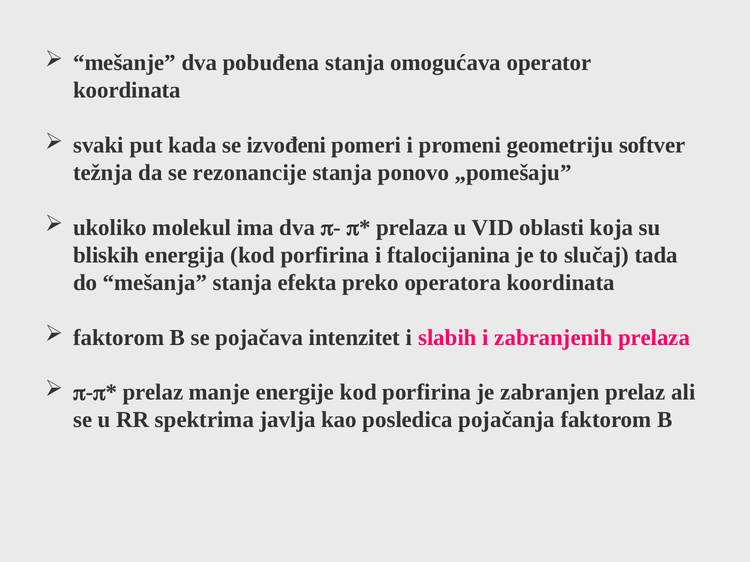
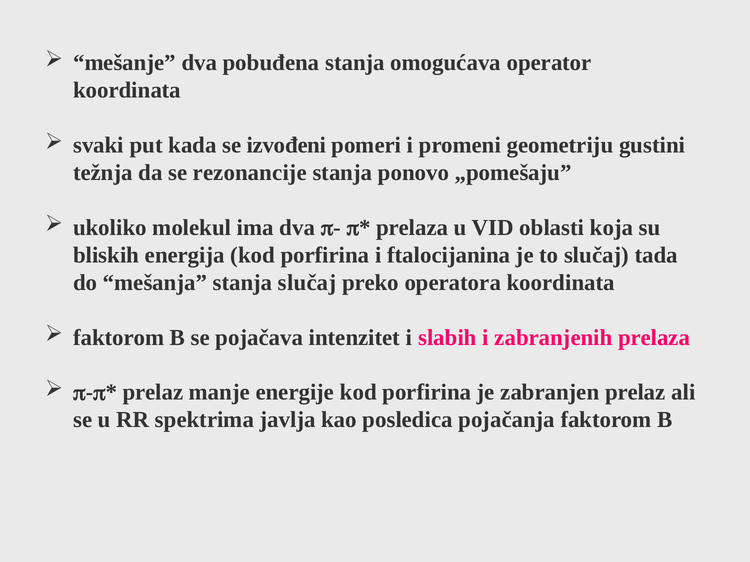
softver: softver -> gustini
stanja efekta: efekta -> slučaj
